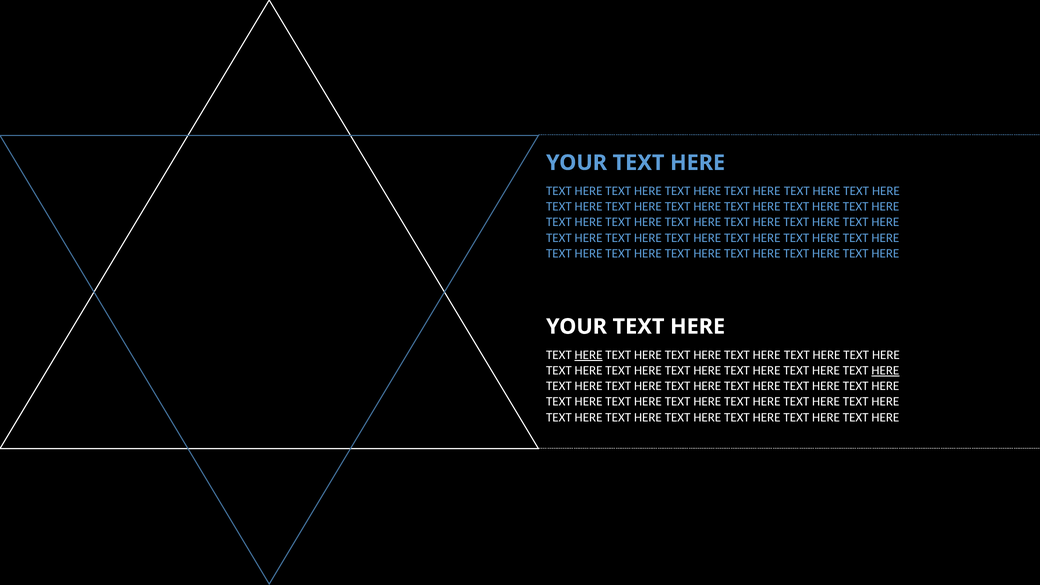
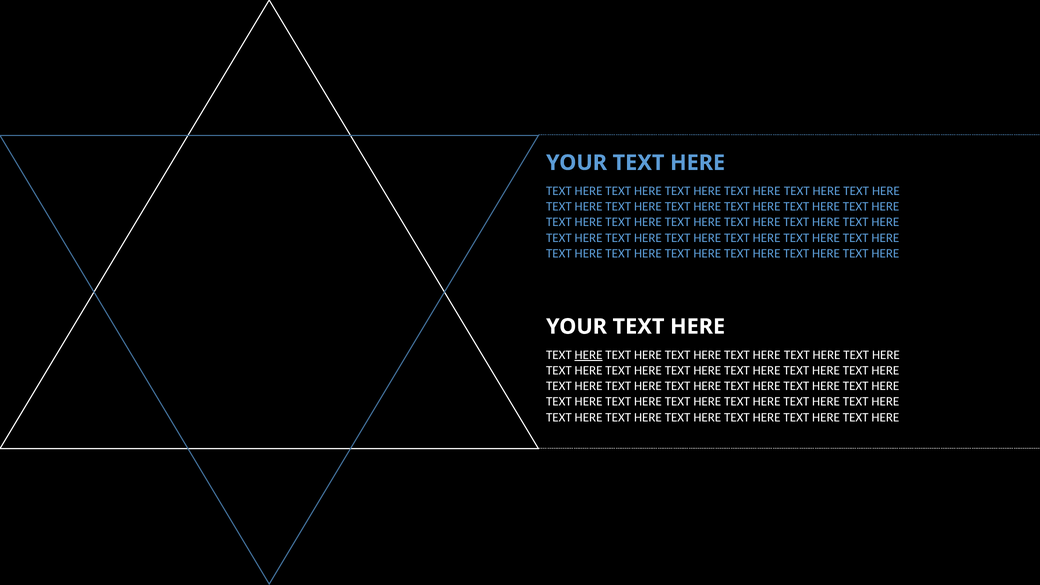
HERE at (885, 370) underline: present -> none
